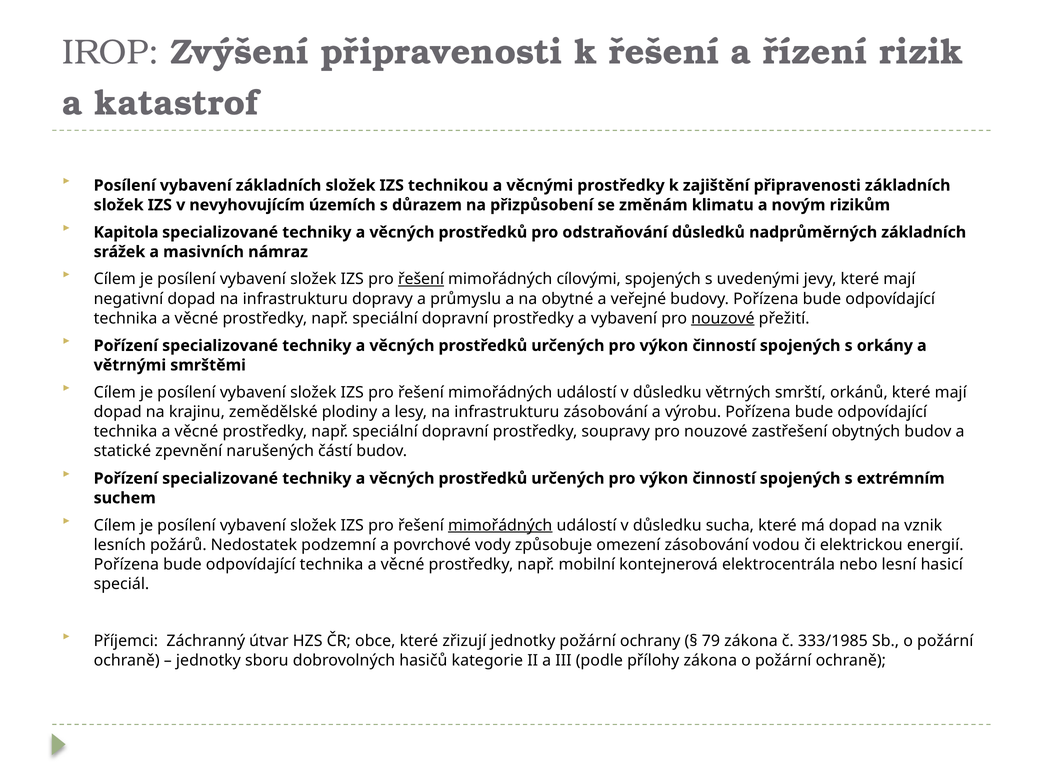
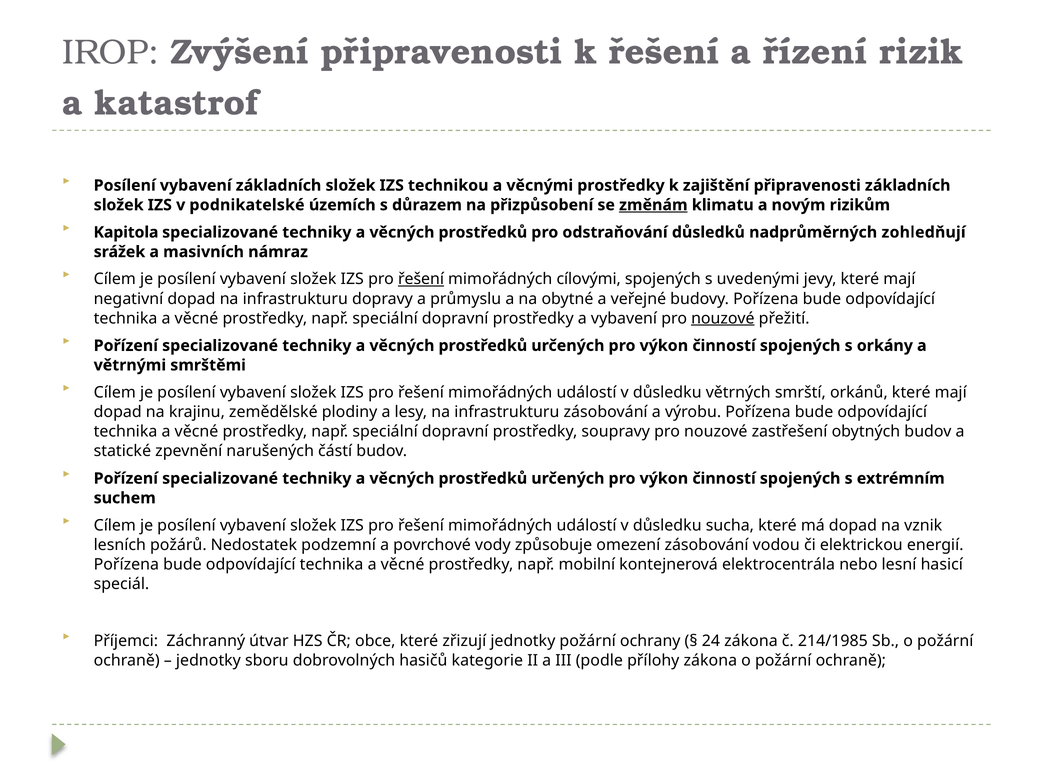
nevyhovujícím: nevyhovujícím -> podnikatelské
změnám underline: none -> present
nadprůměrných základních: základních -> zohledňují
mimořádných at (500, 526) underline: present -> none
79: 79 -> 24
333/1985: 333/1985 -> 214/1985
